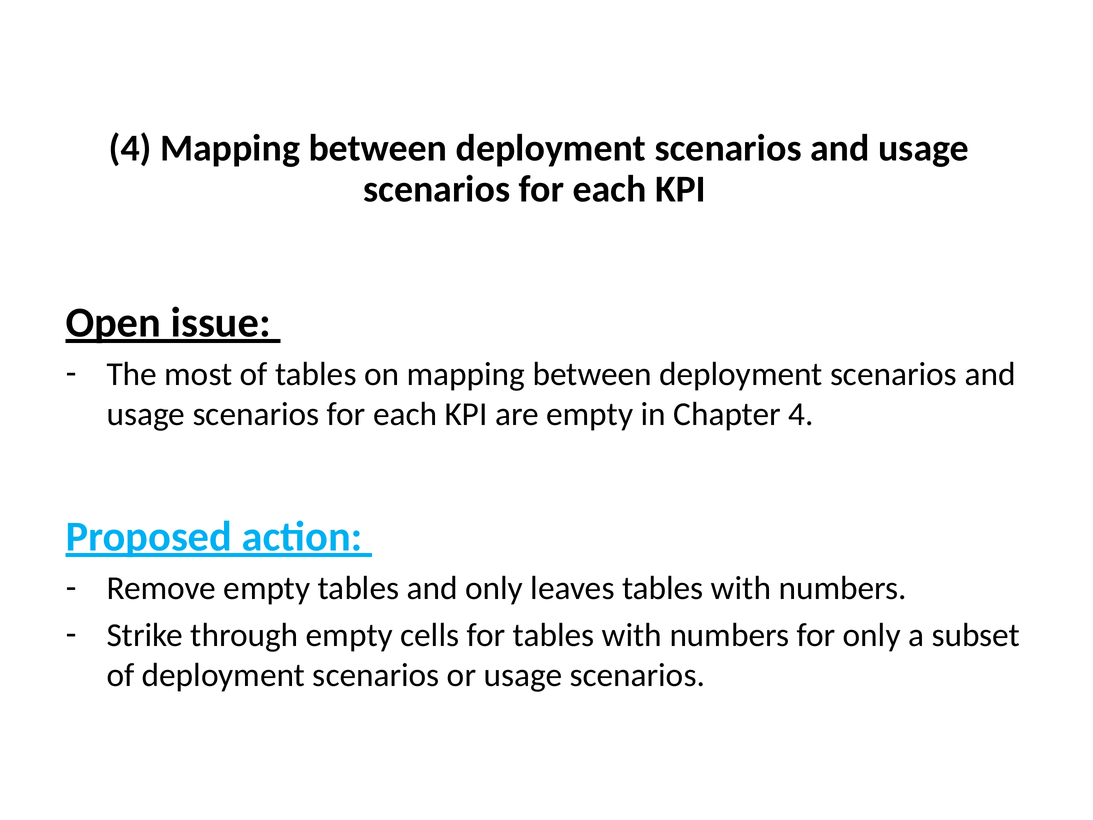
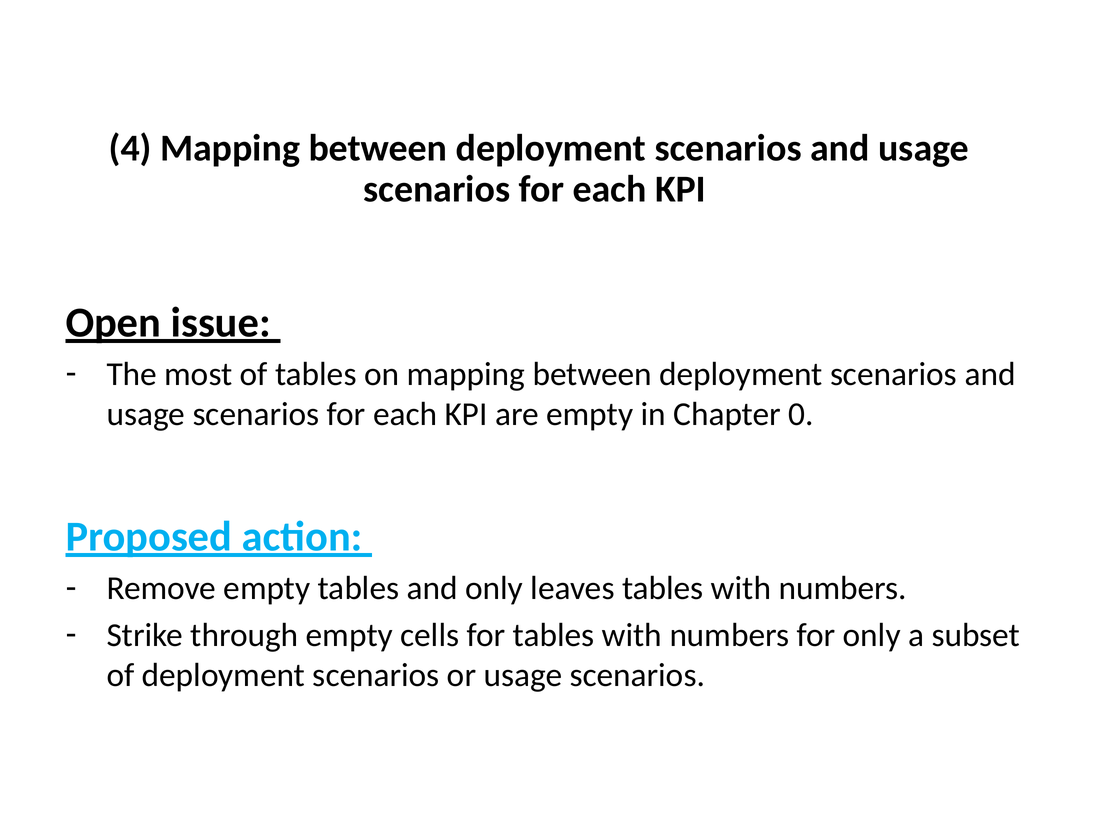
Chapter 4: 4 -> 0
